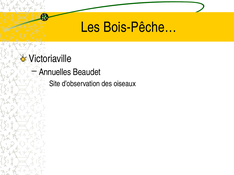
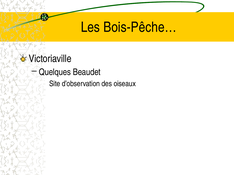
Annuelles: Annuelles -> Quelques
